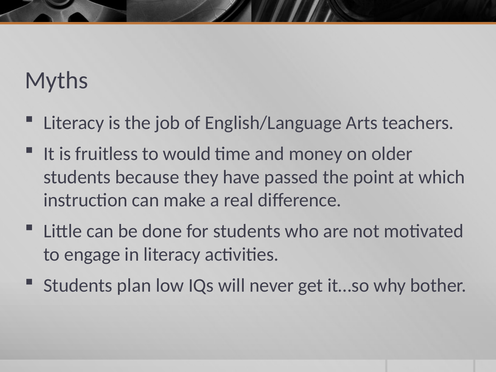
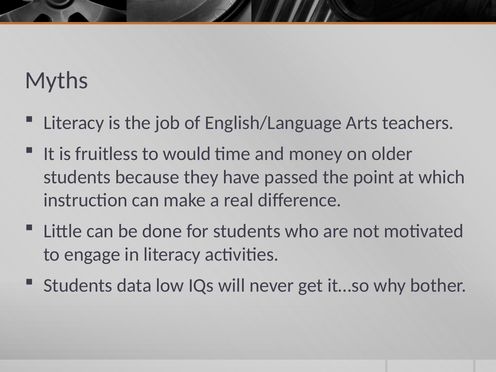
plan: plan -> data
